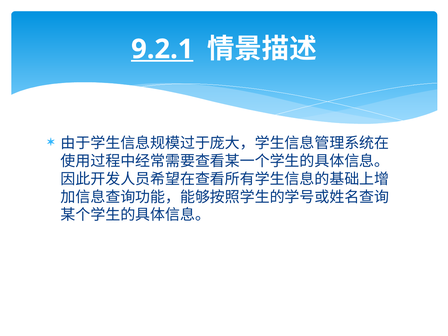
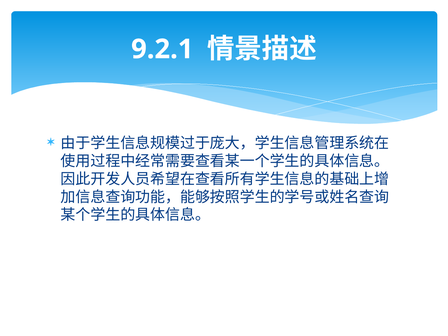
9.2.1 underline: present -> none
